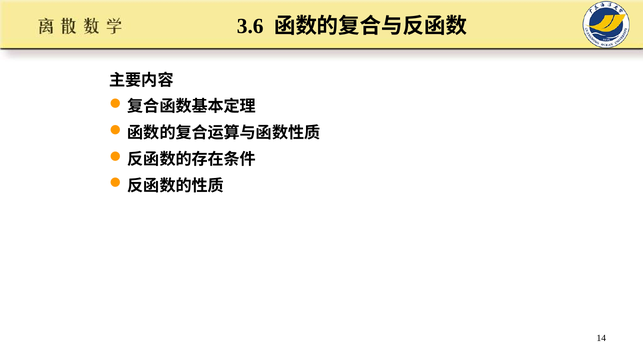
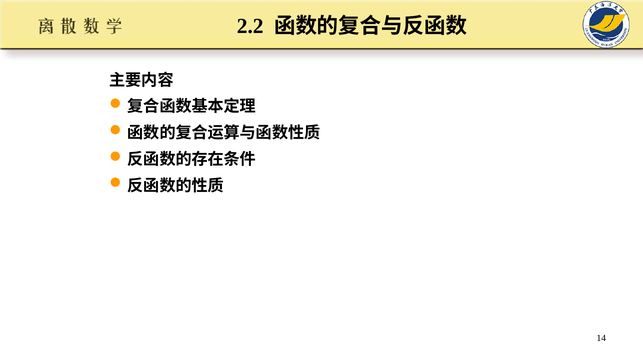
3.6: 3.6 -> 2.2
